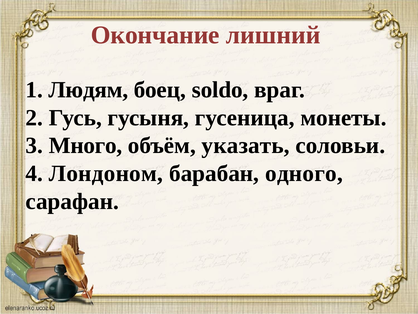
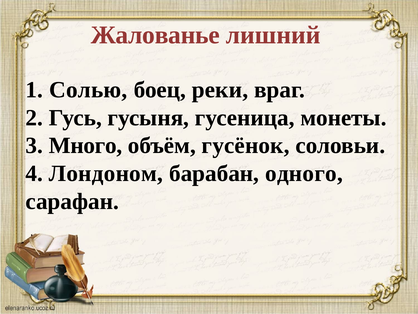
Окончание: Окончание -> Жалованье
Людям: Людям -> Солью
soldo: soldo -> реки
указать: указать -> гусёнок
